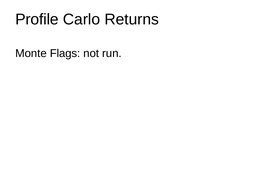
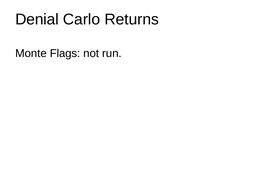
Profile: Profile -> Denial
